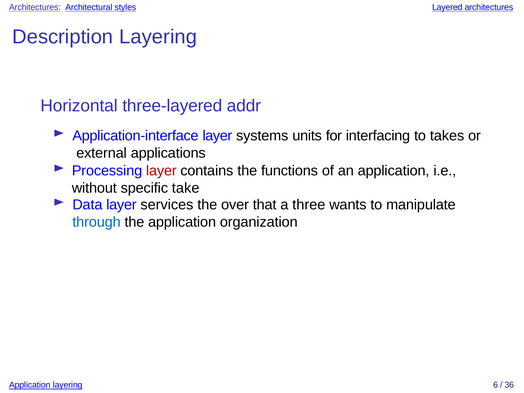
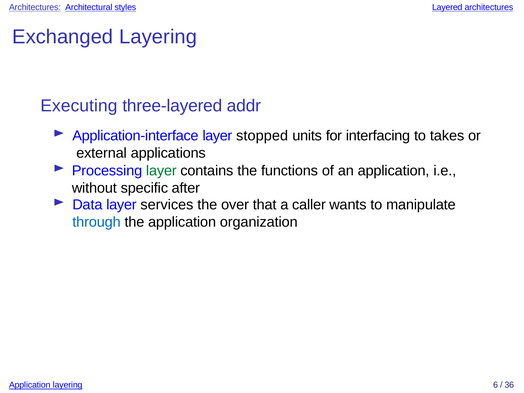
Description: Description -> Exchanged
Horizontal: Horizontal -> Executing
systems: systems -> stopped
layer at (161, 171) colour: red -> green
take: take -> after
three: three -> caller
